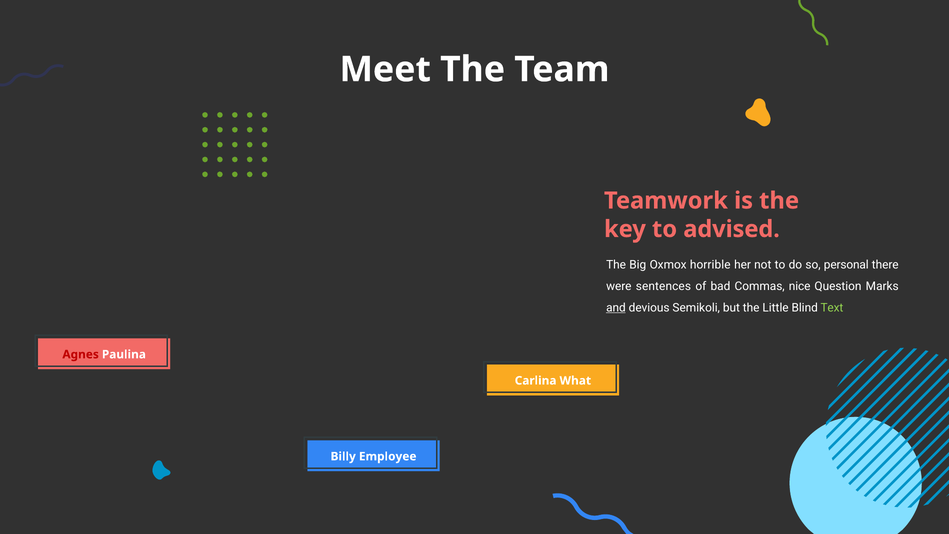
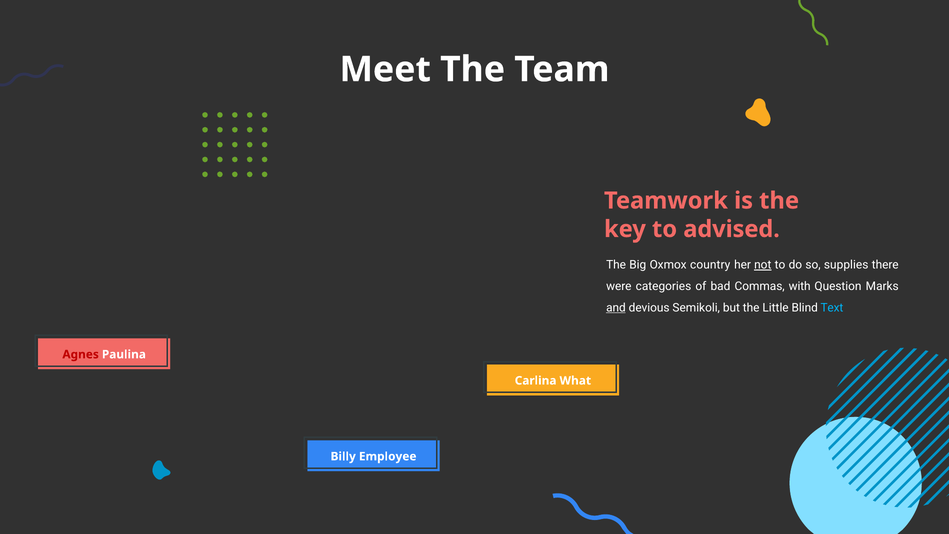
horrible: horrible -> country
not underline: none -> present
personal: personal -> supplies
sentences: sentences -> categories
nice: nice -> with
Text colour: light green -> light blue
